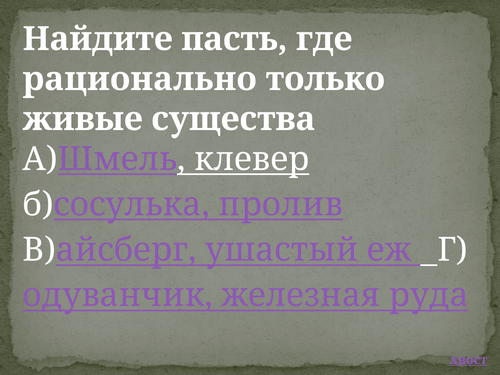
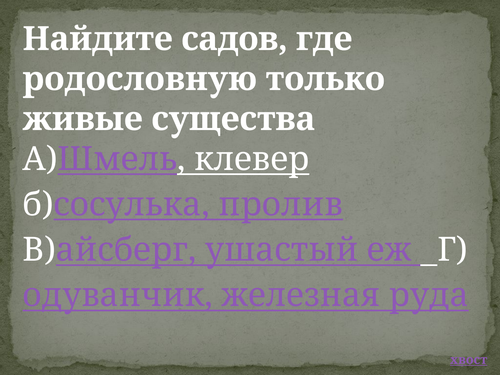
пасть: пасть -> садов
рационально: рационально -> родословную
